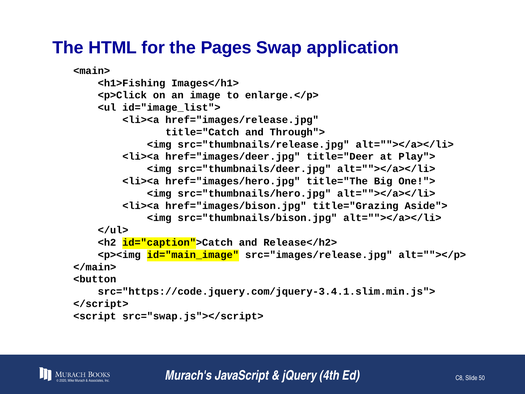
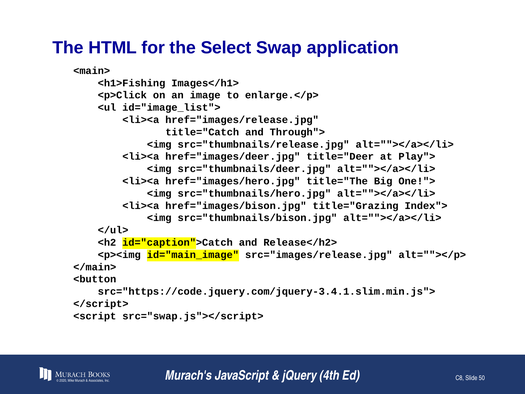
Pages: Pages -> Select
Aside">: Aside"> -> Index">
